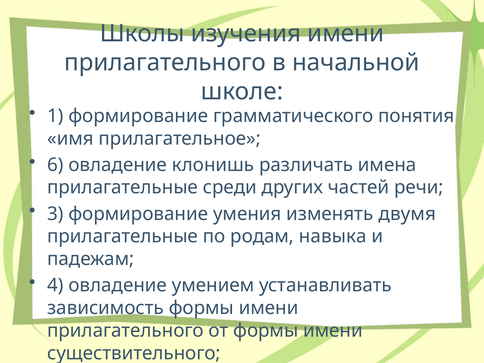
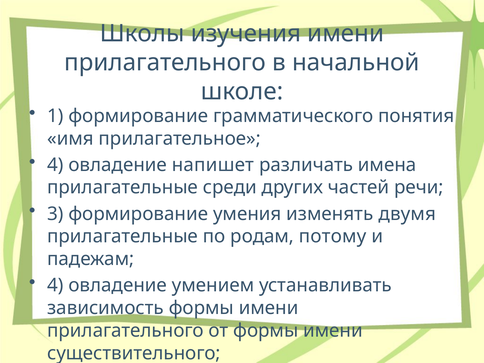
6 at (55, 165): 6 -> 4
клонишь: клонишь -> напишет
навыка: навыка -> потому
